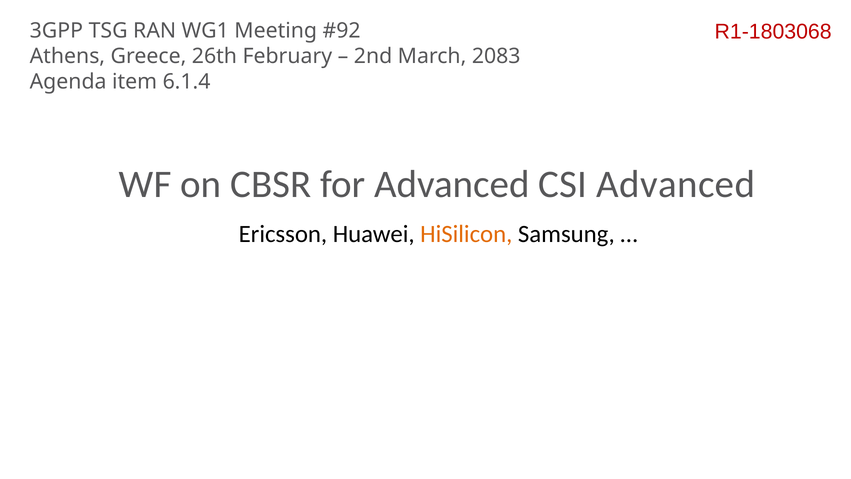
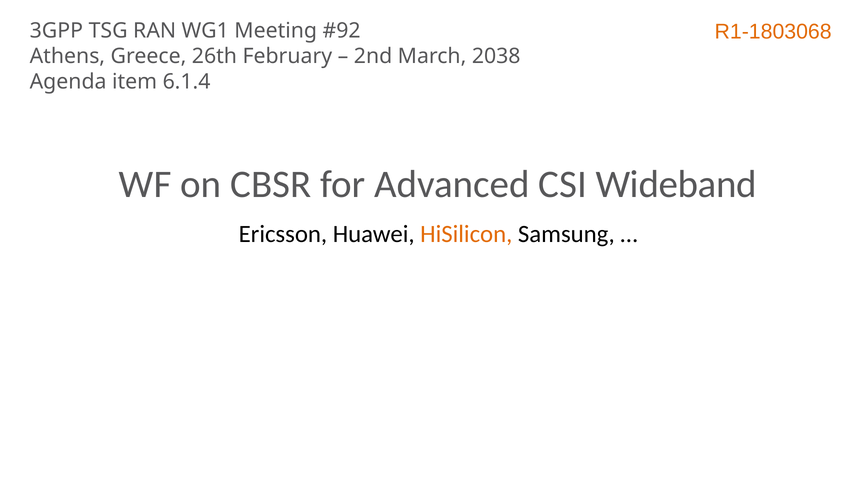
R1-1803068 colour: red -> orange
2083: 2083 -> 2038
CSI Advanced: Advanced -> Wideband
